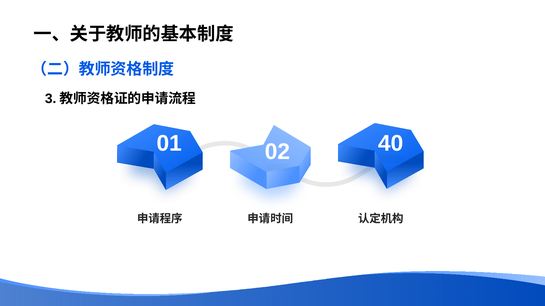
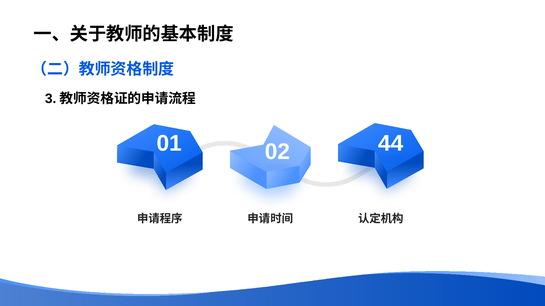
40: 40 -> 44
